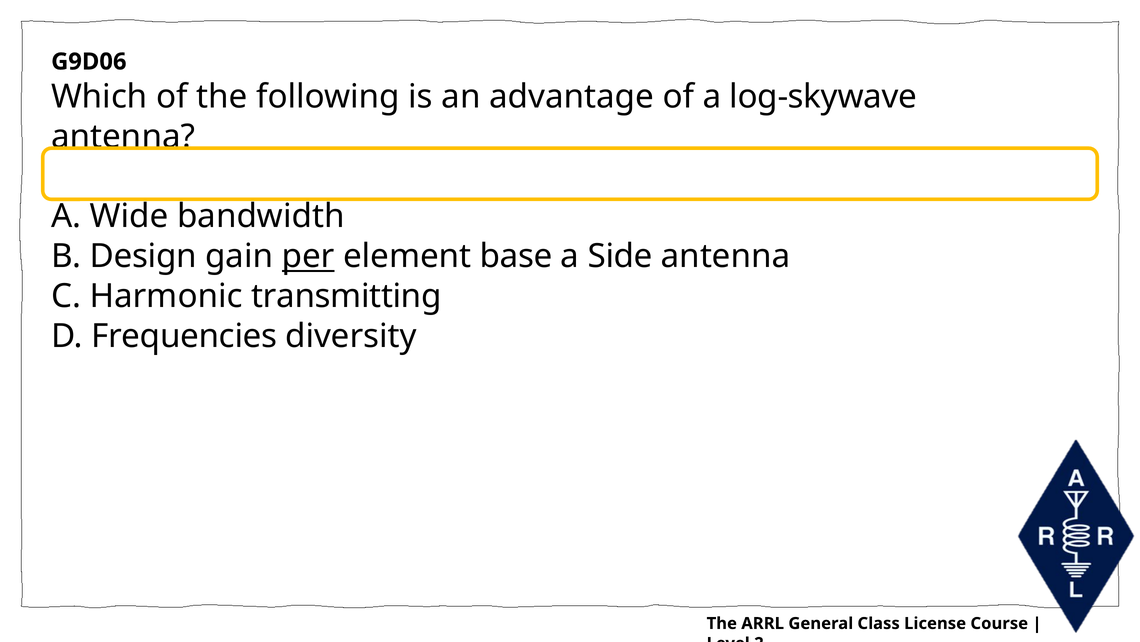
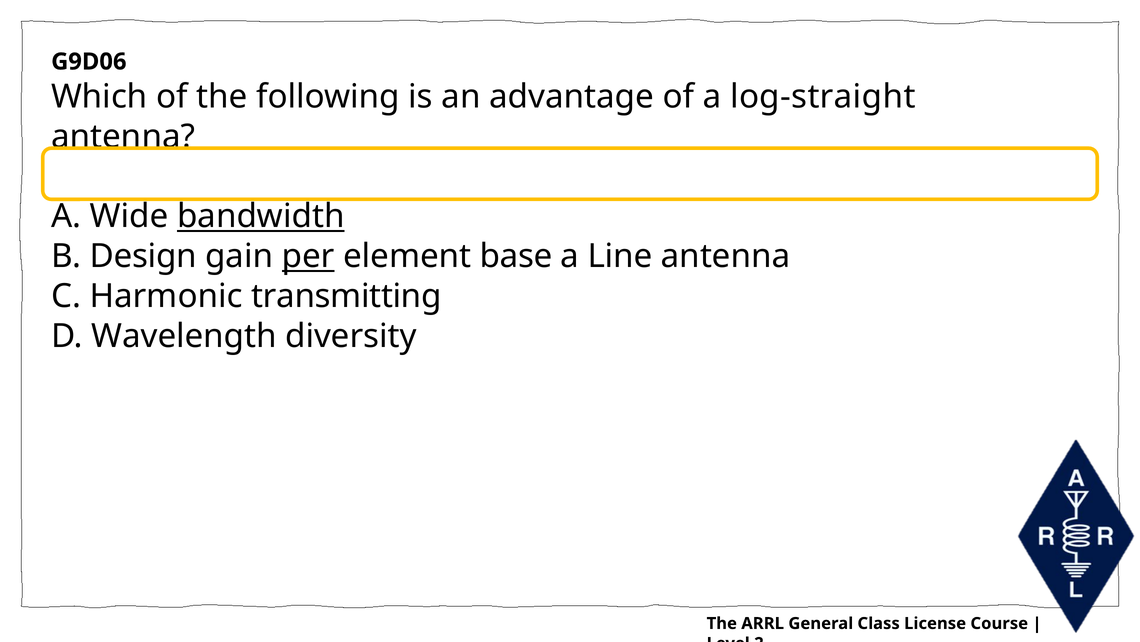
log-skywave: log-skywave -> log-straight
bandwidth underline: none -> present
Side: Side -> Line
Frequencies: Frequencies -> Wavelength
